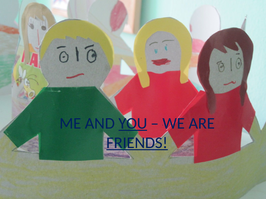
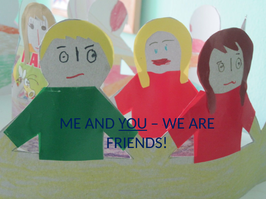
FRIENDS underline: present -> none
